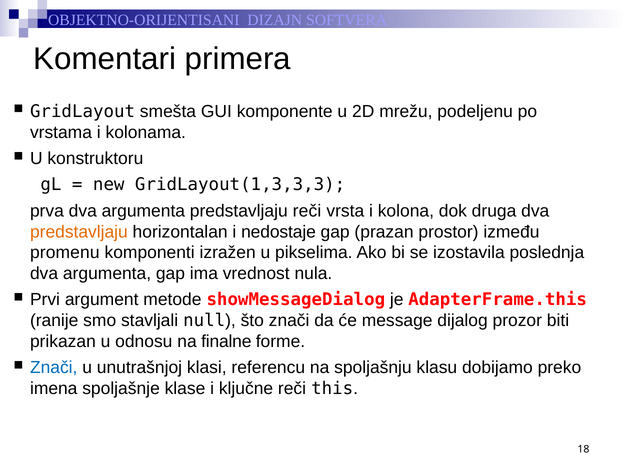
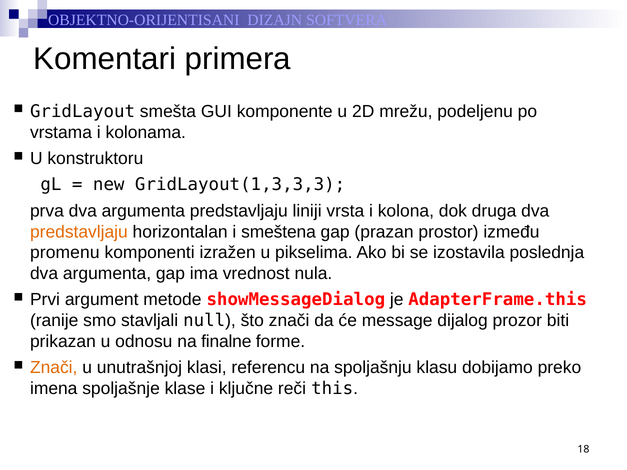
predstavljaju reči: reči -> liniji
nedostaje: nedostaje -> smeštena
Znači at (54, 368) colour: blue -> orange
